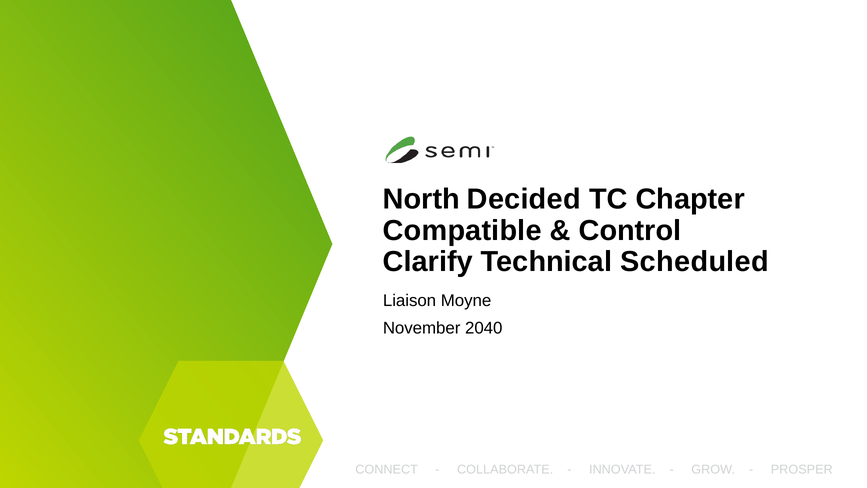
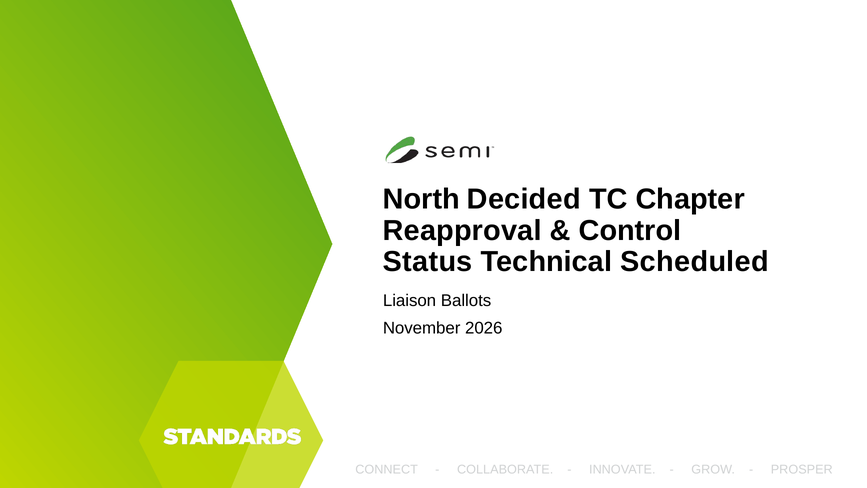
Compatible: Compatible -> Reapproval
Clarify: Clarify -> Status
Moyne: Moyne -> Ballots
2040: 2040 -> 2026
